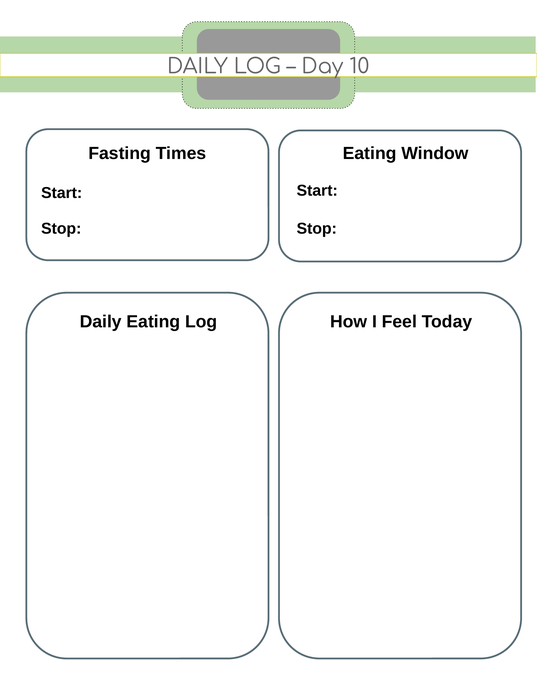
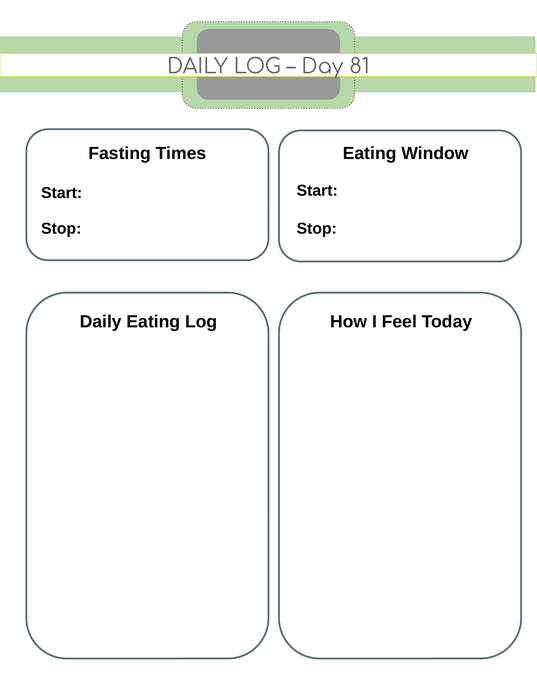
10: 10 -> 81
